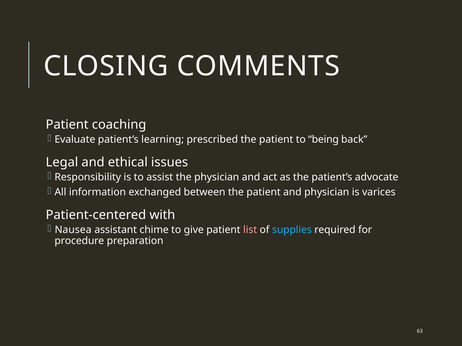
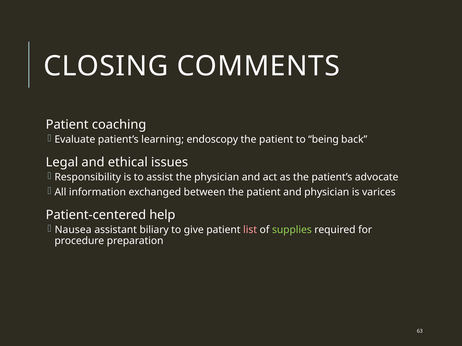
prescribed: prescribed -> endoscopy
with: with -> help
chime: chime -> biliary
supplies colour: light blue -> light green
